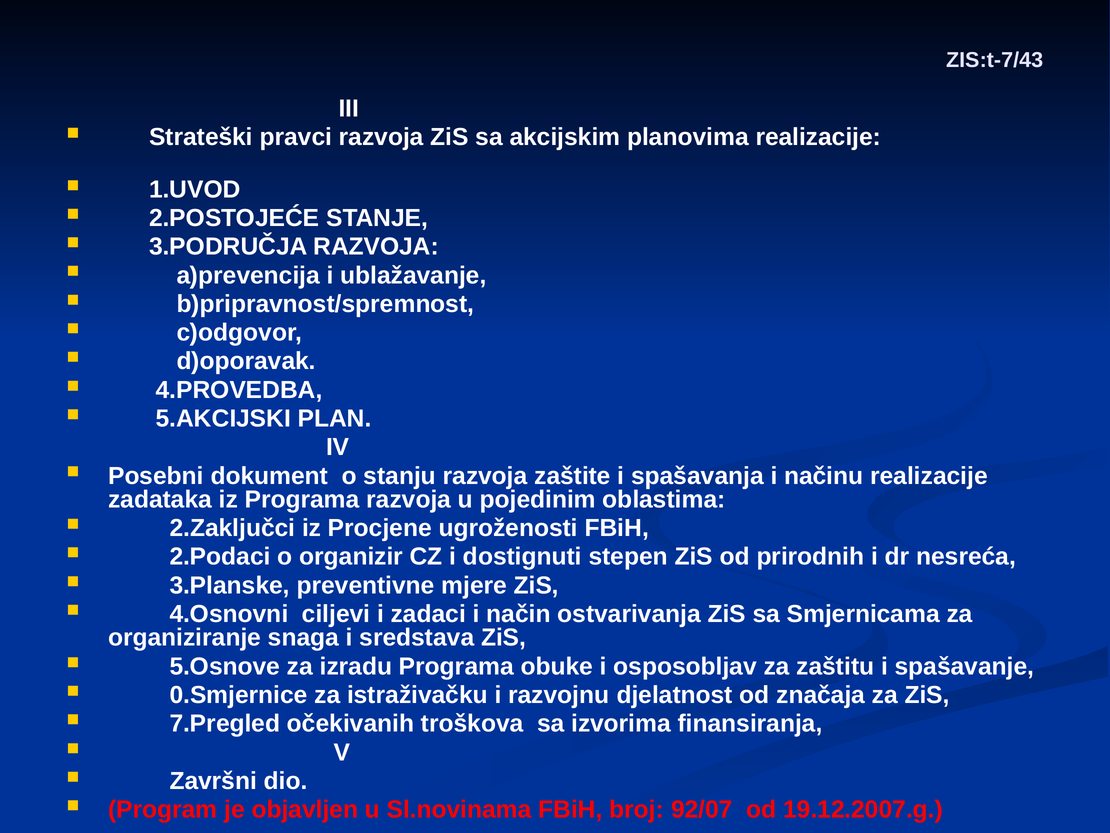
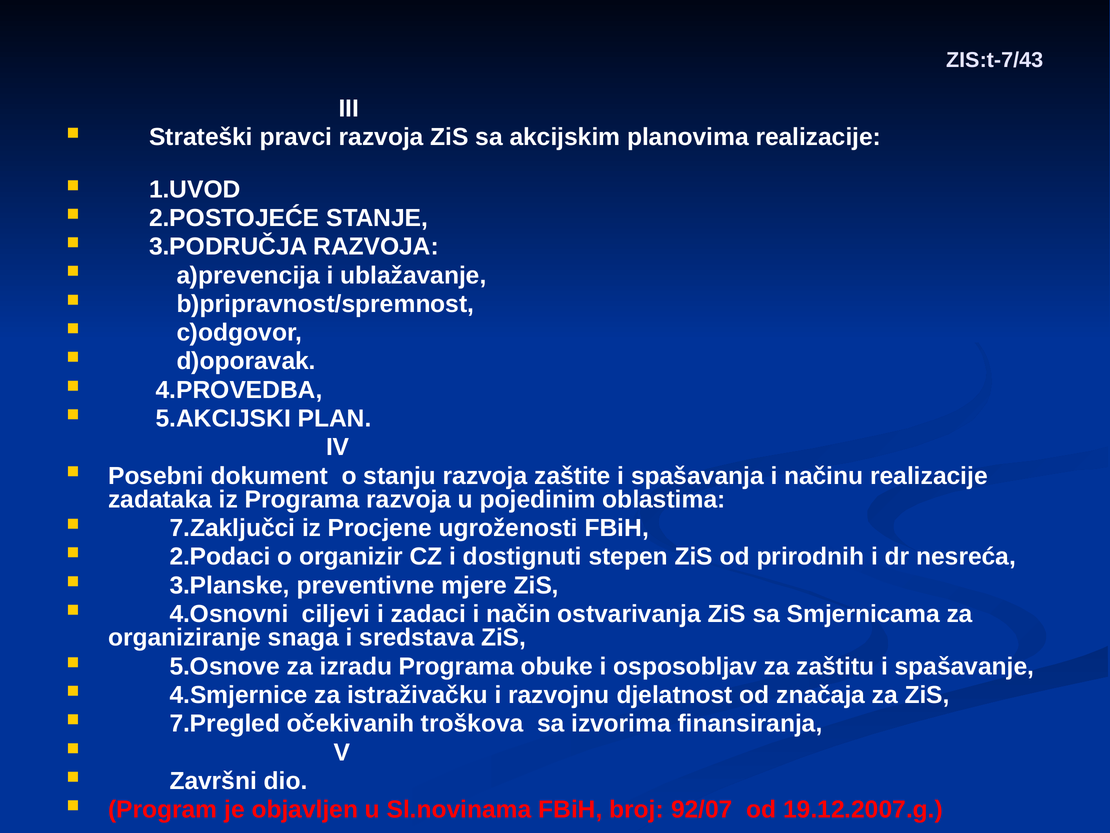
2.Zaključci: 2.Zaključci -> 7.Zaključci
0.Smjernice: 0.Smjernice -> 4.Smjernice
